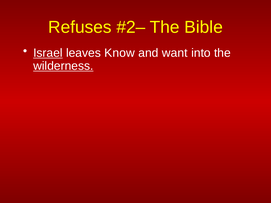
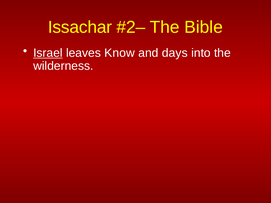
Refuses: Refuses -> Issachar
want: want -> days
wilderness underline: present -> none
